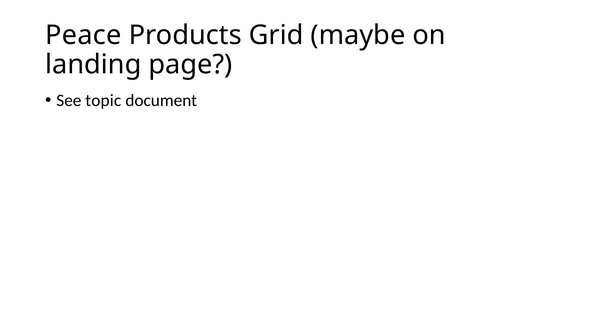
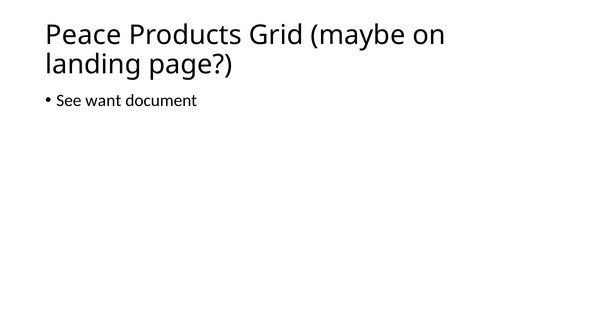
topic: topic -> want
